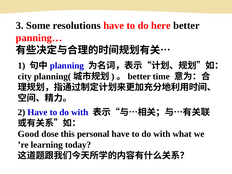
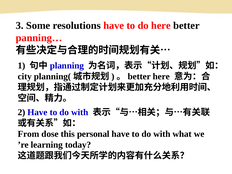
better time: time -> here
Good: Good -> From
